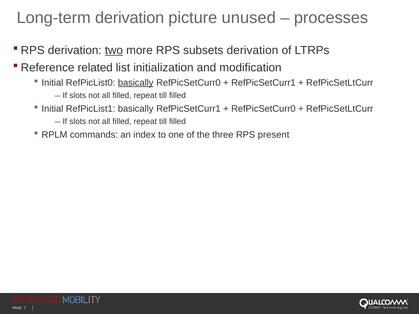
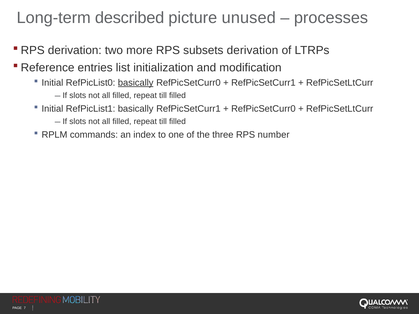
Long-term derivation: derivation -> described
two underline: present -> none
related: related -> entries
present: present -> number
